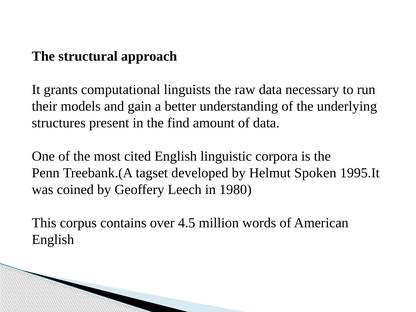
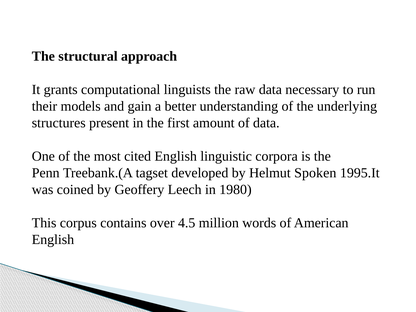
find: find -> first
